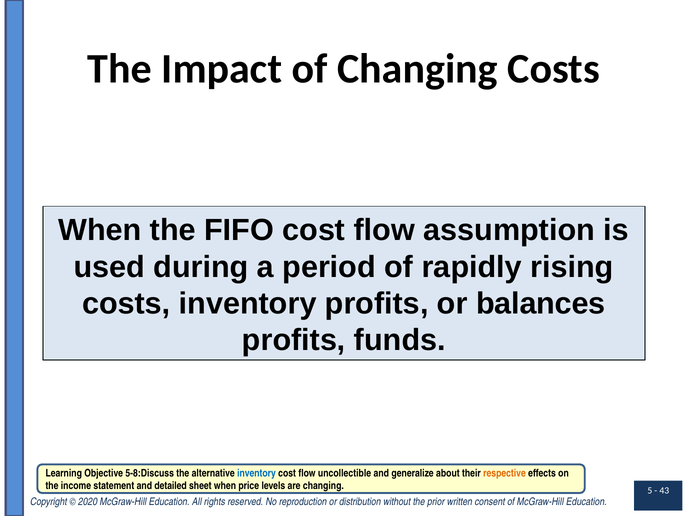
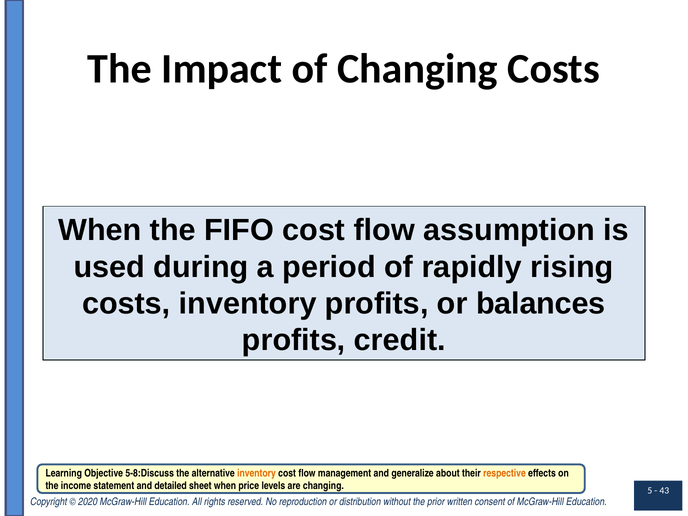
funds: funds -> credit
inventory at (256, 473) colour: blue -> orange
uncollectible: uncollectible -> management
